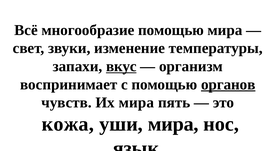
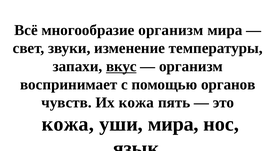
многообразие помощью: помощью -> организм
органов underline: present -> none
Их мира: мира -> кожа
